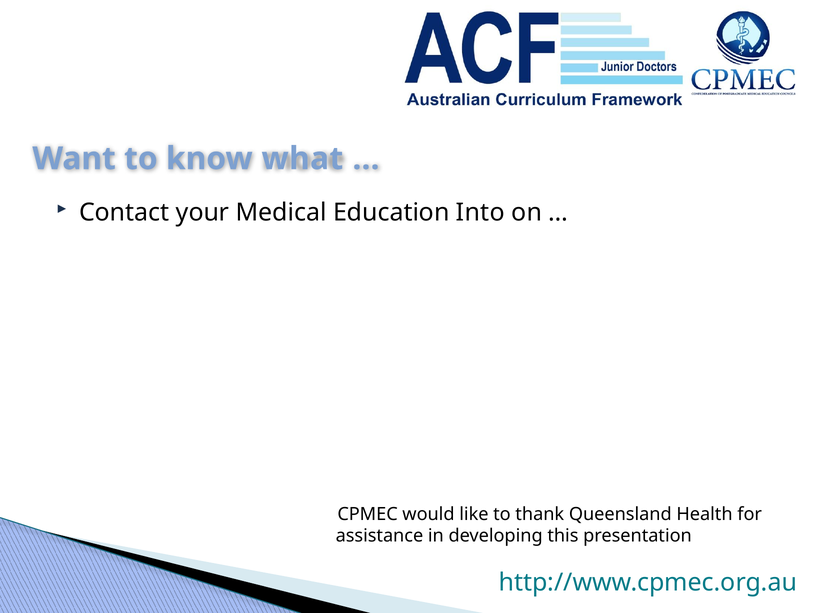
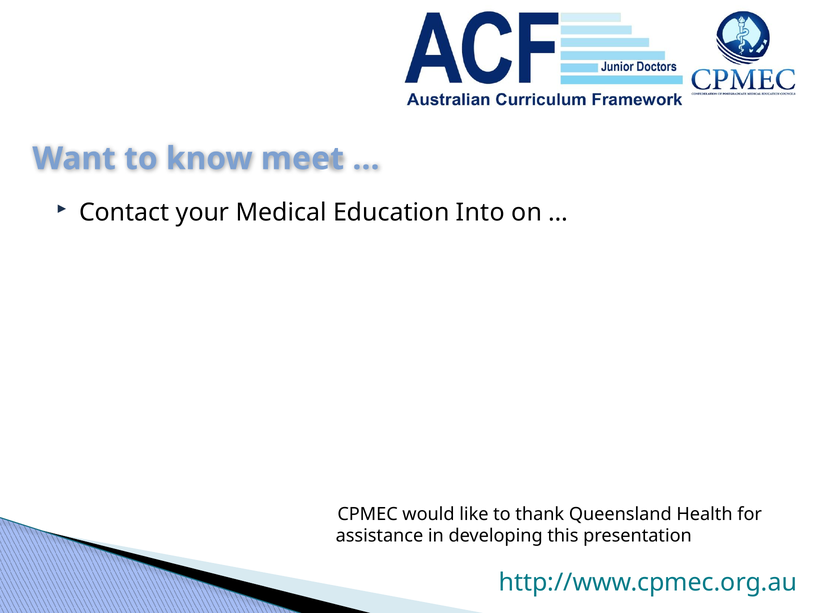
what: what -> meet
